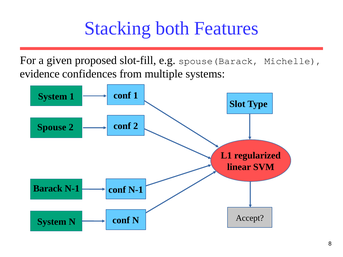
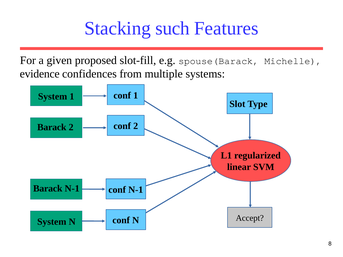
both: both -> such
Spouse at (52, 127): Spouse -> Barack
